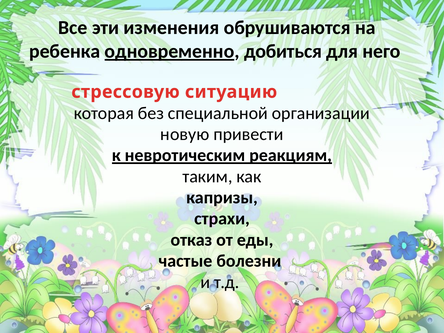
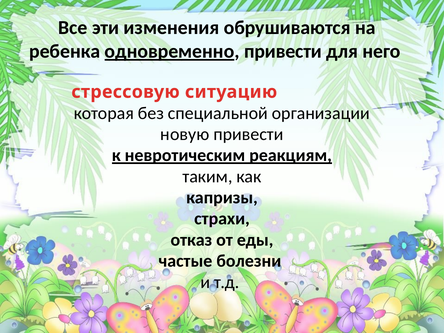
одновременно добиться: добиться -> привести
